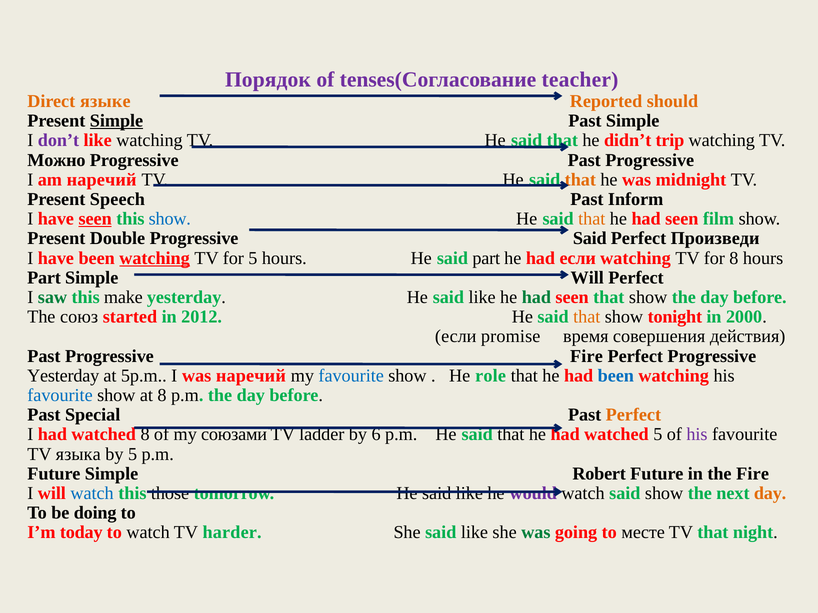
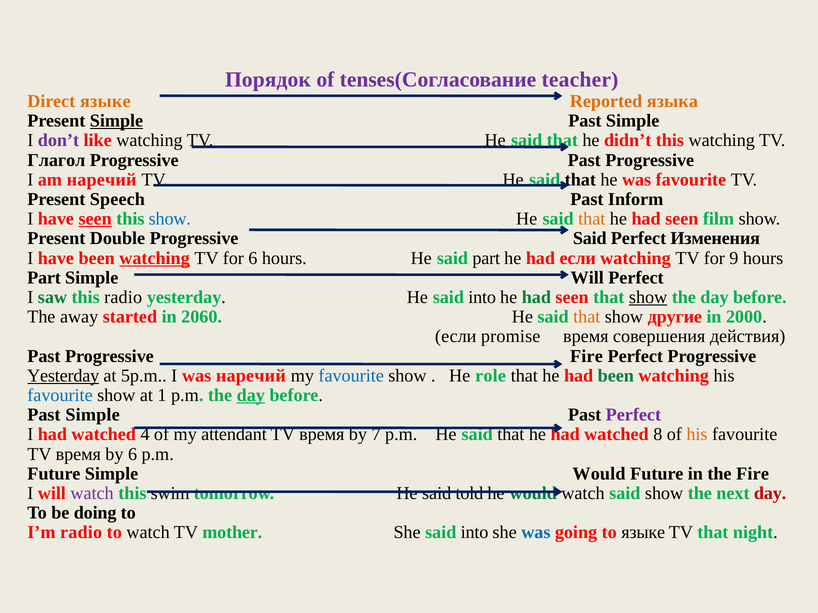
should: should -> языка
didn’t trip: trip -> this
Можно: Можно -> Глагол
that at (580, 180) colour: orange -> black
was midnight: midnight -> favourite
Произведи: Произведи -> Изменения
for 5: 5 -> 6
for 8: 8 -> 9
this make: make -> radio
yesterday He said like: like -> into
show at (648, 298) underline: none -> present
союз: союз -> away
2012: 2012 -> 2060
tonight: tonight -> другие
Yesterday at (63, 376) underline: none -> present
been at (616, 376) colour: blue -> green
at 8: 8 -> 1
day at (251, 396) underline: none -> present
Special at (93, 415): Special -> Simple
Perfect at (633, 415) colour: orange -> purple
watched 8: 8 -> 4
союзами: союзами -> attendant
ladder at (322, 435): ladder -> время
6: 6 -> 7
watched 5: 5 -> 8
his at (697, 435) colour: purple -> orange
языка at (78, 454): языка -> время
by 5: 5 -> 6
Simple Robert: Robert -> Would
watch at (92, 494) colour: blue -> purple
those: those -> swim
tomorrow He said like: like -> told
would at (533, 494) colour: purple -> green
day at (770, 494) colour: orange -> red
I’m today: today -> radio
harder: harder -> mother
She said like: like -> into
was at (536, 533) colour: green -> blue
to месте: месте -> языке
